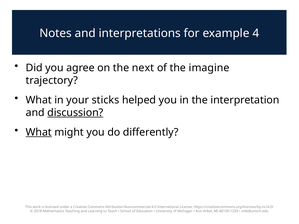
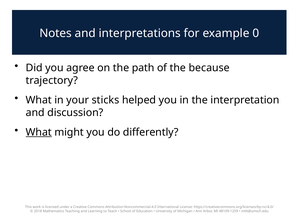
4: 4 -> 0
next: next -> path
imagine: imagine -> because
discussion underline: present -> none
